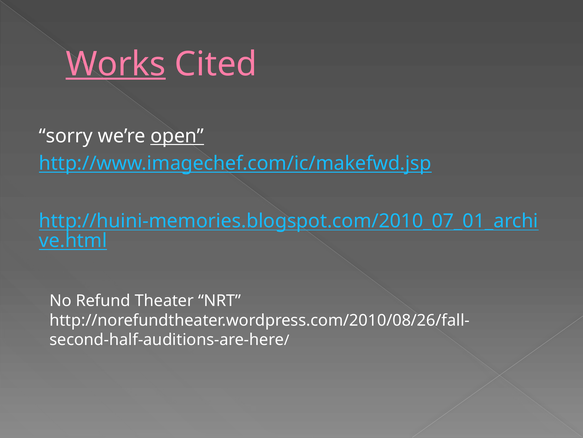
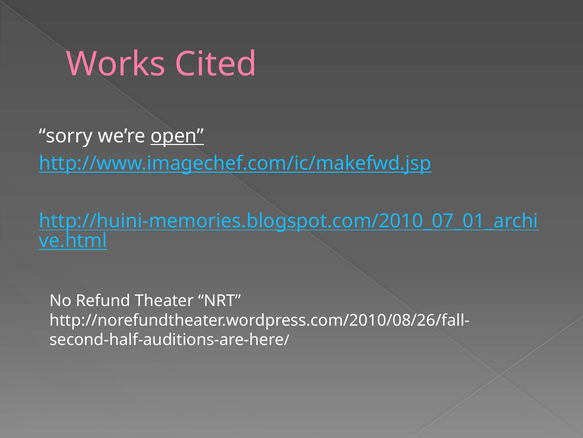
Works underline: present -> none
